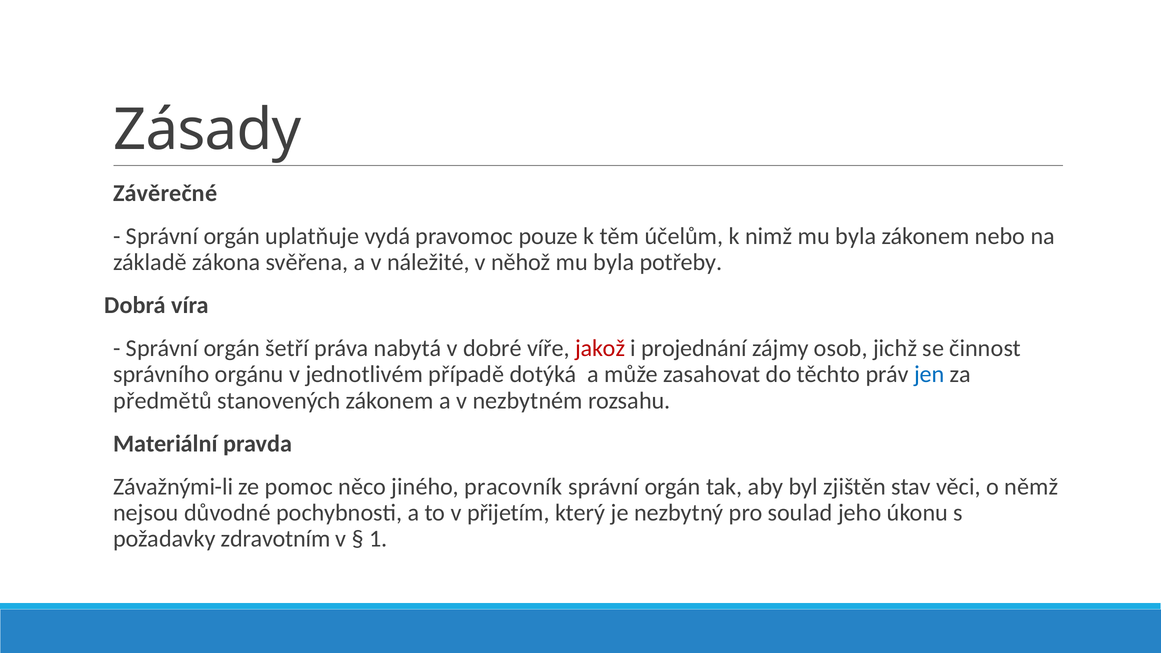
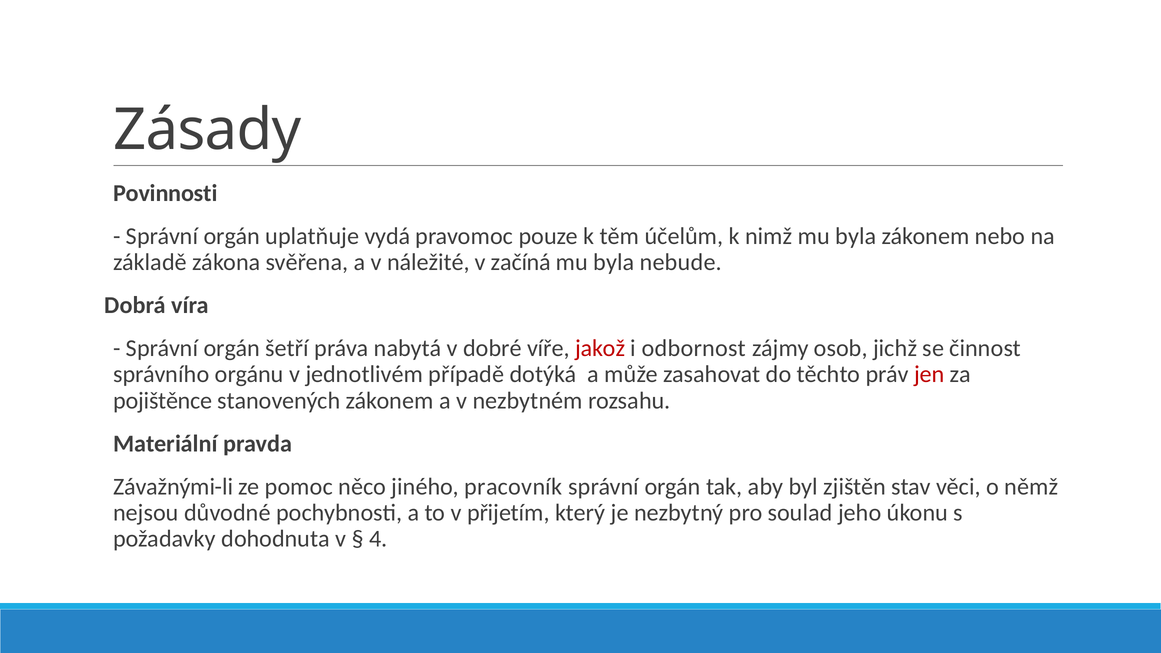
Závěrečné: Závěrečné -> Povinnosti
něhož: něhož -> začíná
potřeby: potřeby -> nebude
projednání: projednání -> odbornost
jen colour: blue -> red
předmětů: předmětů -> pojištěnce
zdravotním: zdravotním -> dohodnuta
1: 1 -> 4
